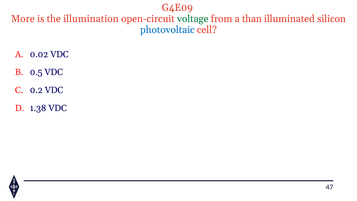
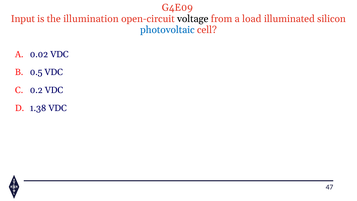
More: More -> Input
voltage colour: green -> black
than: than -> load
